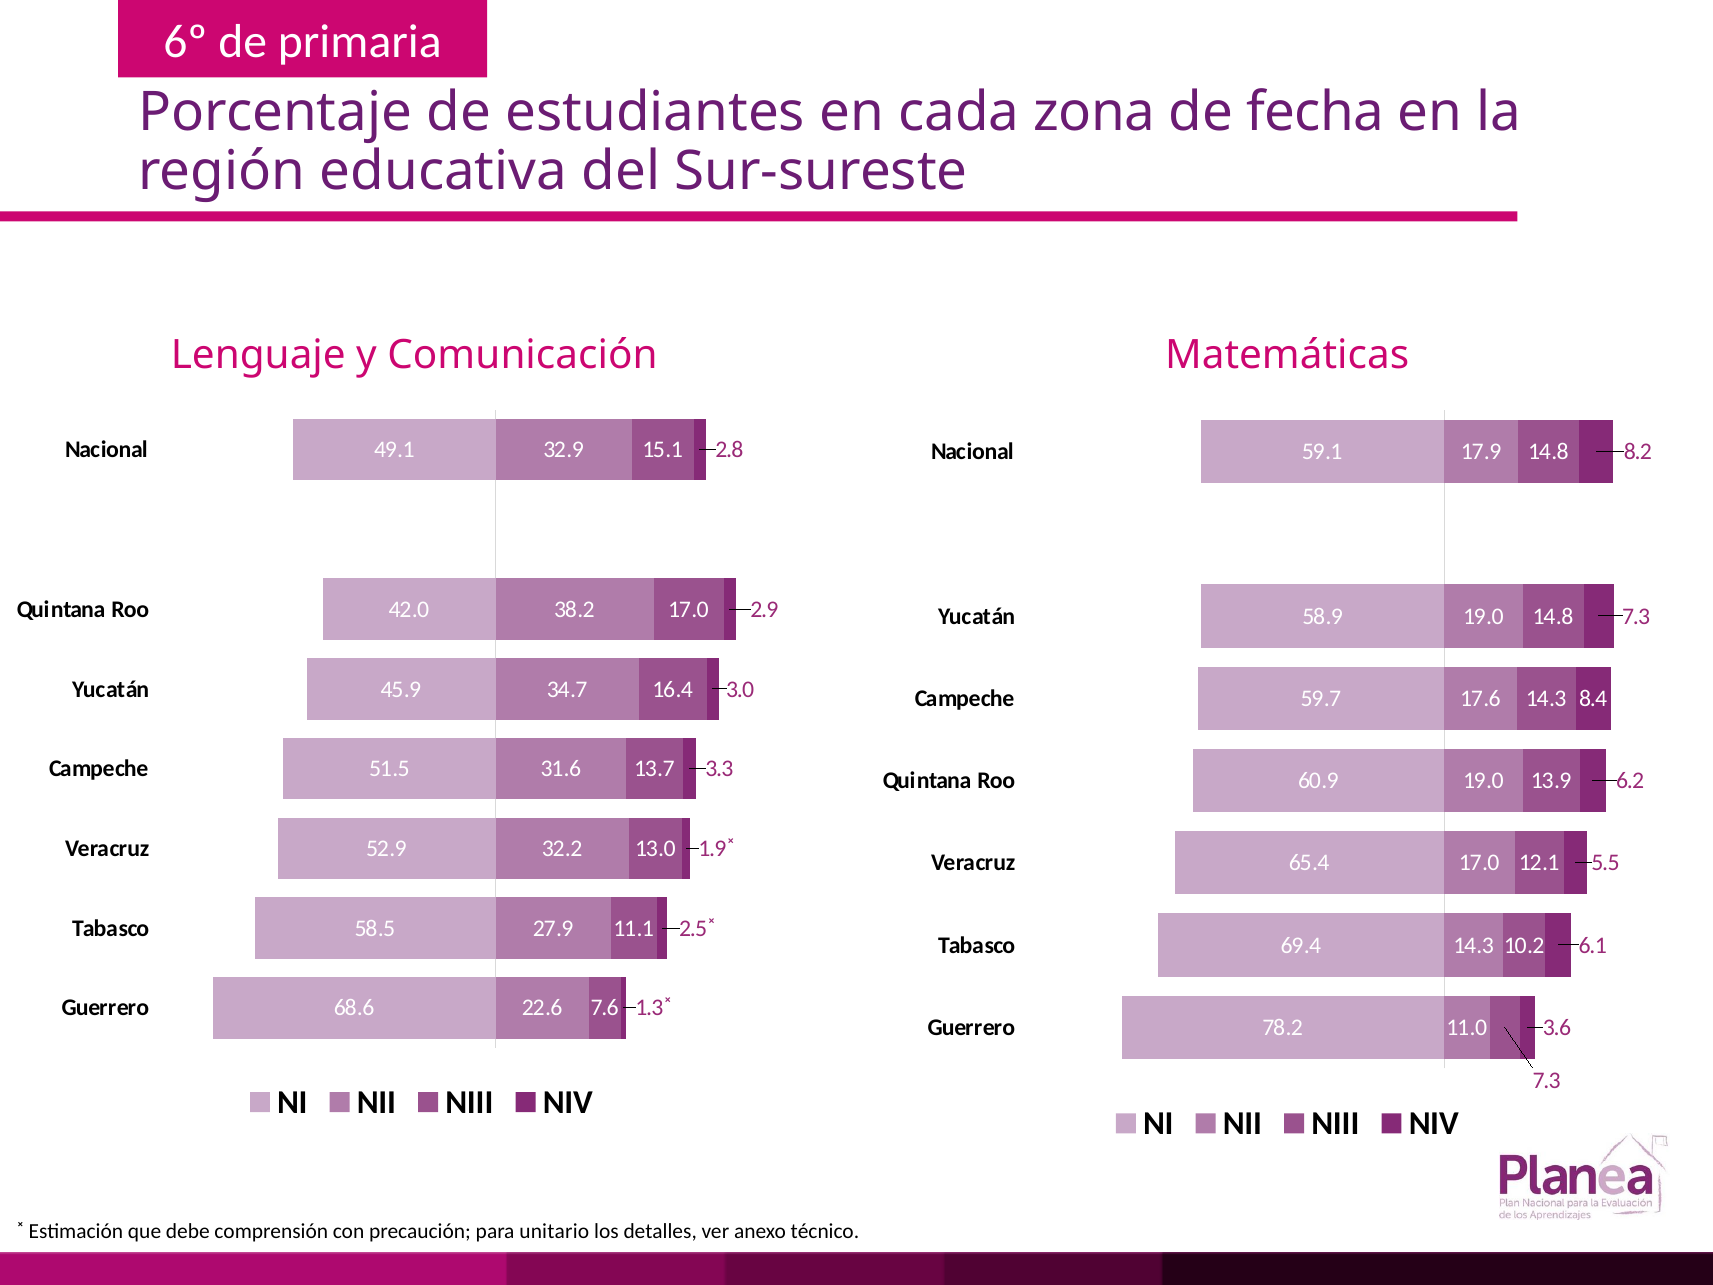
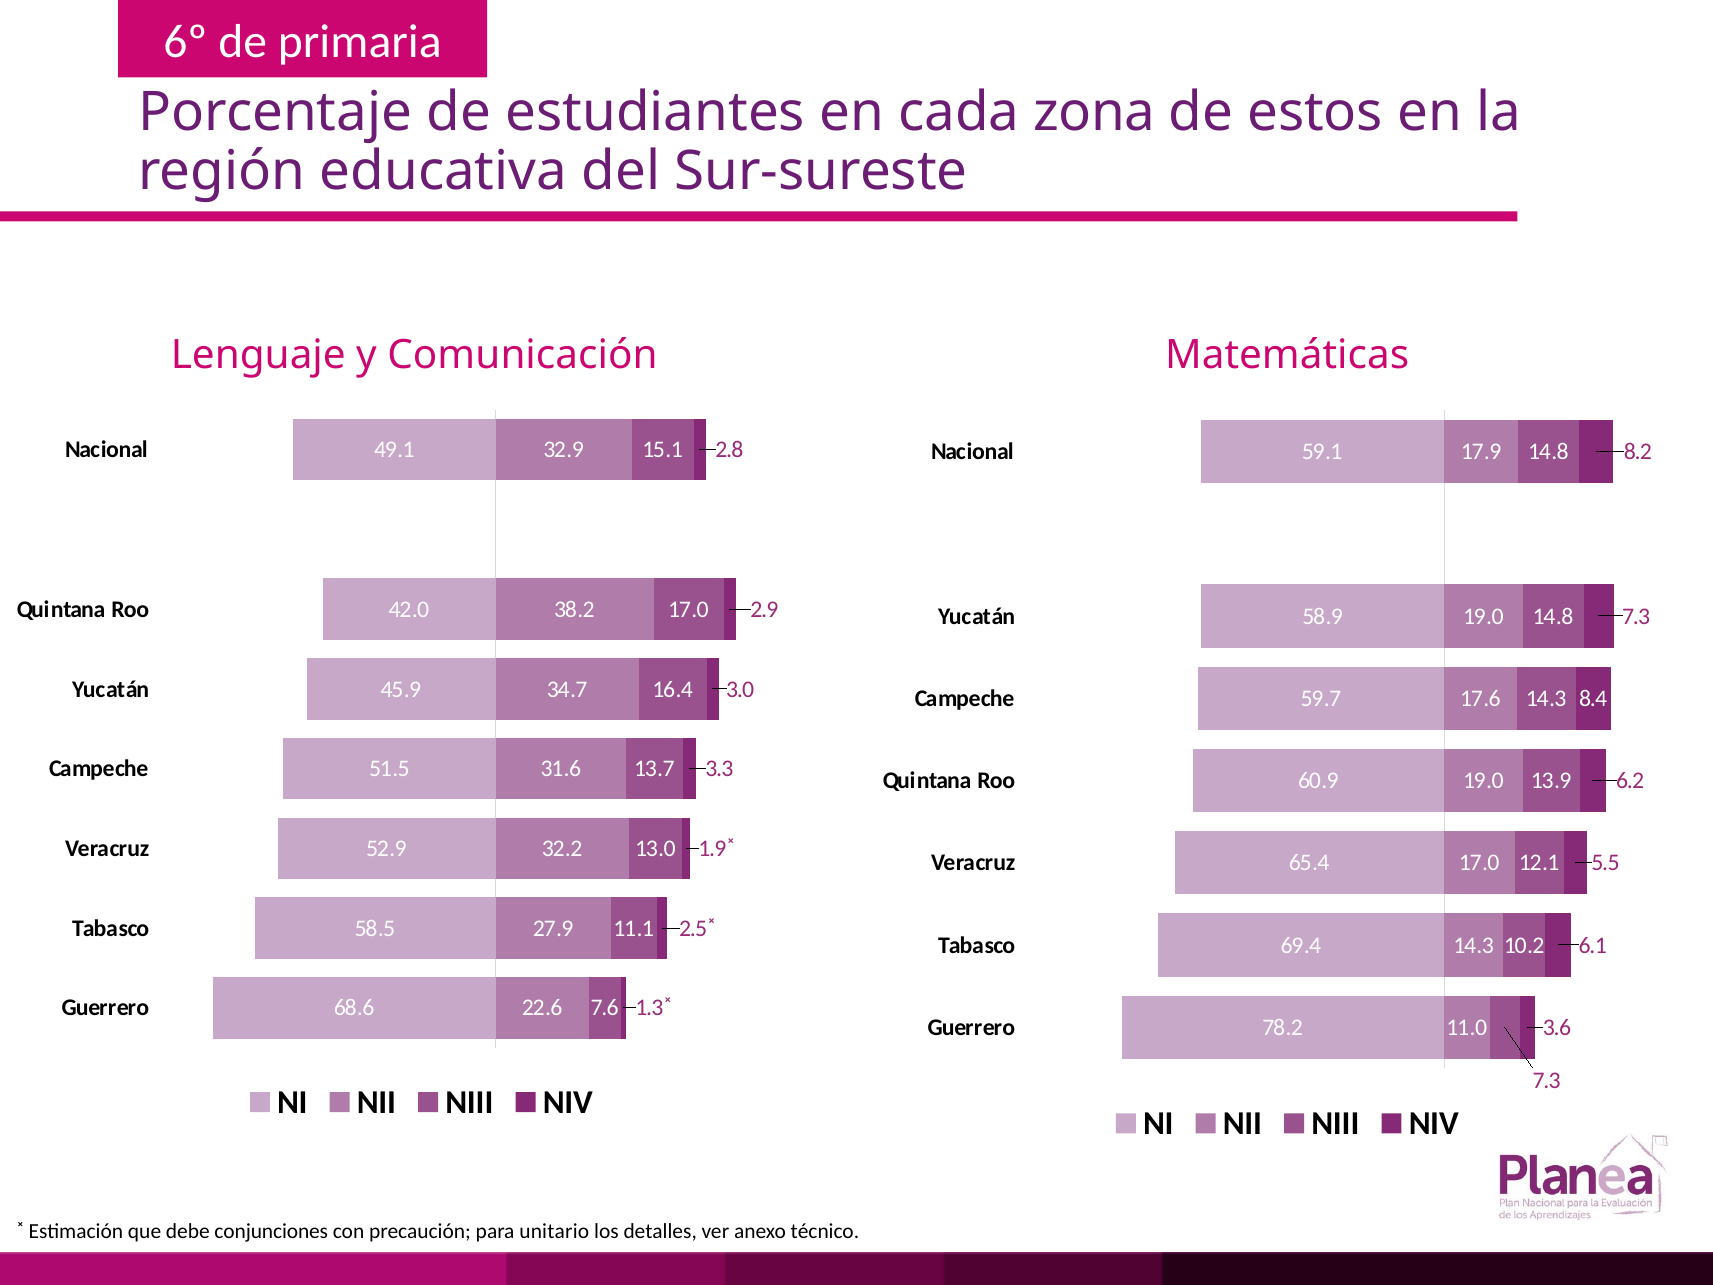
fecha: fecha -> estos
comprensión: comprensión -> conjunciones
